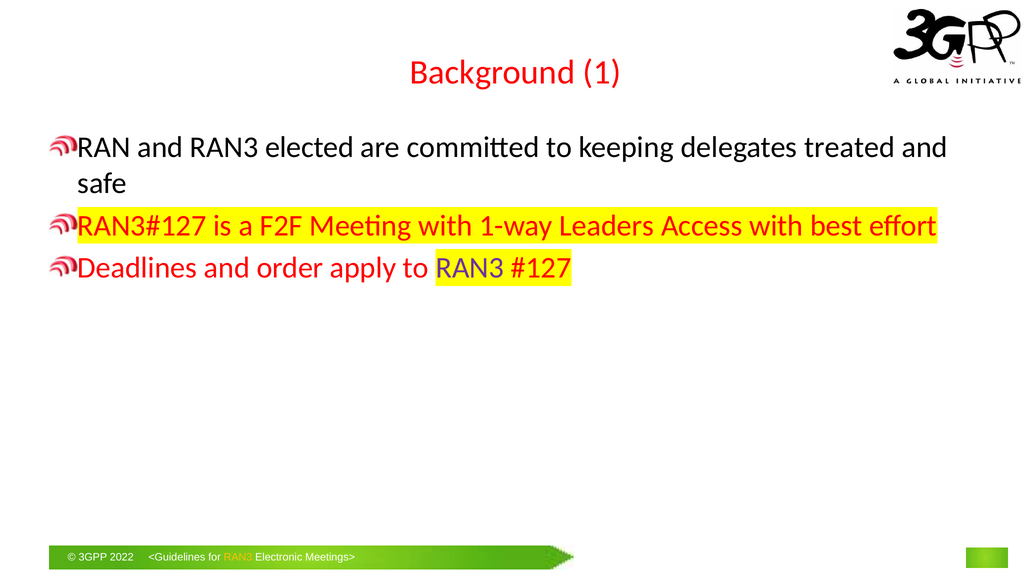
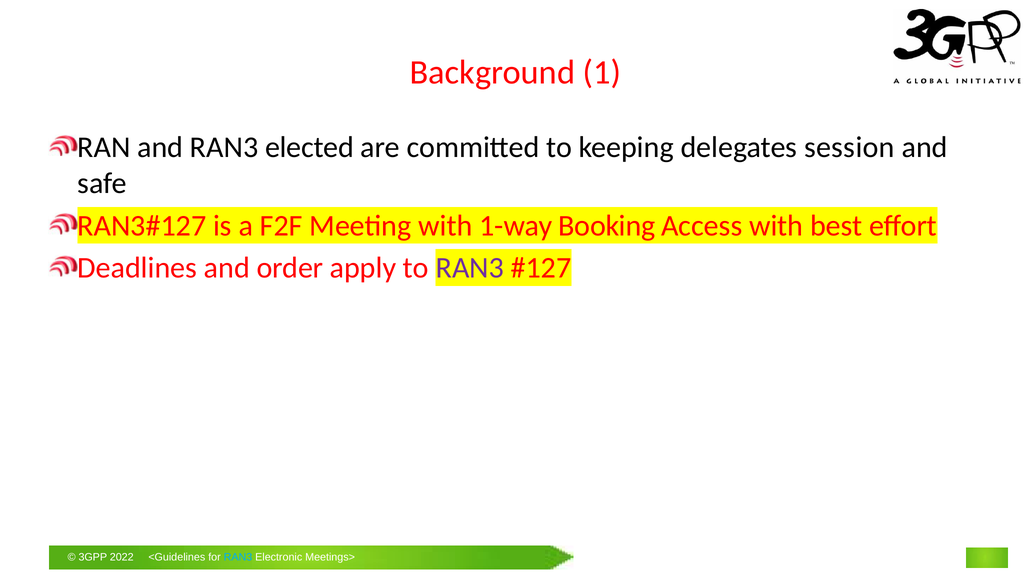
treated: treated -> session
Leaders: Leaders -> Booking
RAN3 at (238, 558) colour: yellow -> light blue
